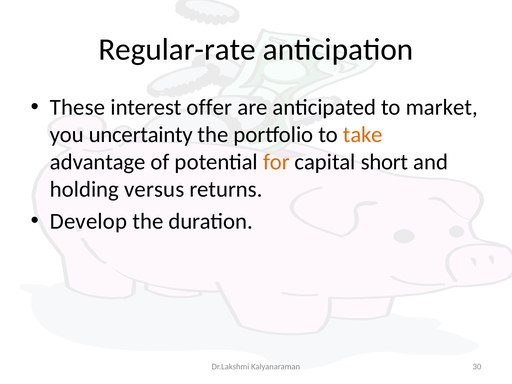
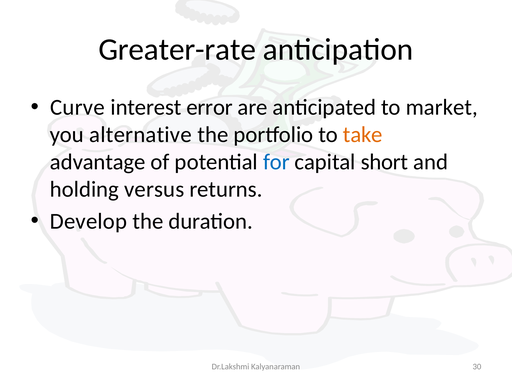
Regular-rate: Regular-rate -> Greater-rate
These: These -> Curve
offer: offer -> error
uncertainty: uncertainty -> alternative
for colour: orange -> blue
